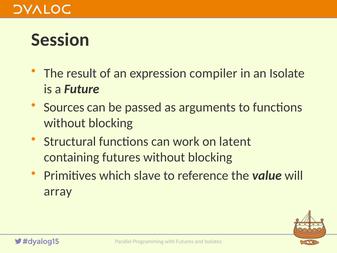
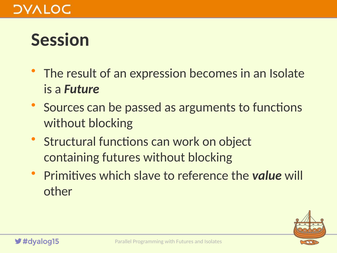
compiler: compiler -> becomes
latent: latent -> object
array: array -> other
